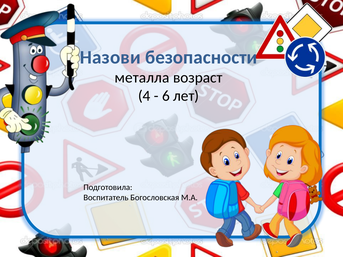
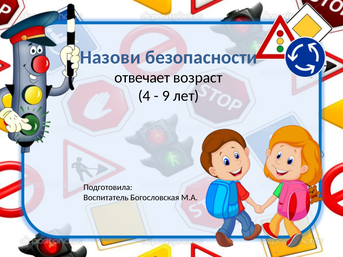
металла: металла -> отвечает
6: 6 -> 9
